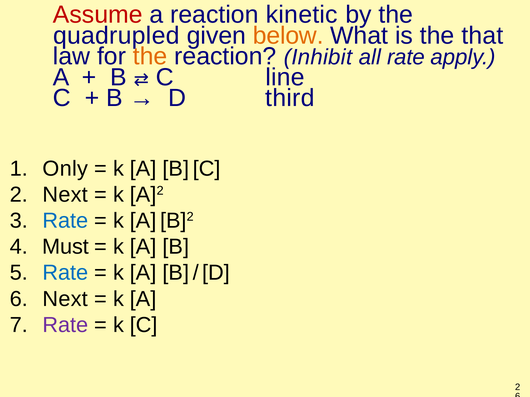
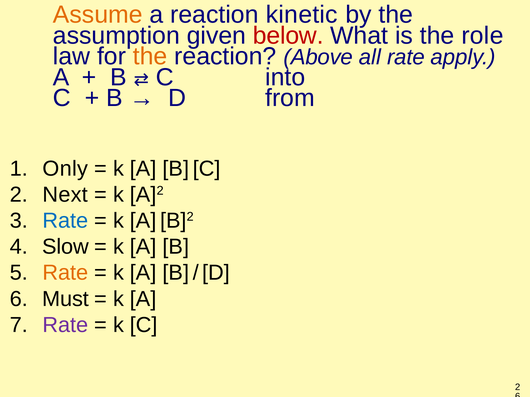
Assume colour: red -> orange
quadrupled: quadrupled -> assumption
below colour: orange -> red
that: that -> role
Inhibit: Inhibit -> Above
line: line -> into
third: third -> from
Must: Must -> Slow
Rate at (65, 273) colour: blue -> orange
Next at (65, 299): Next -> Must
